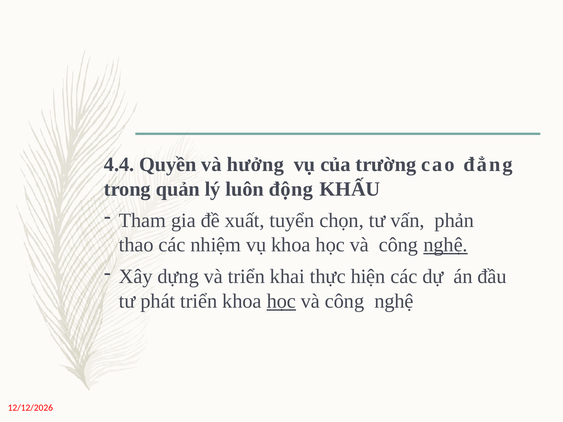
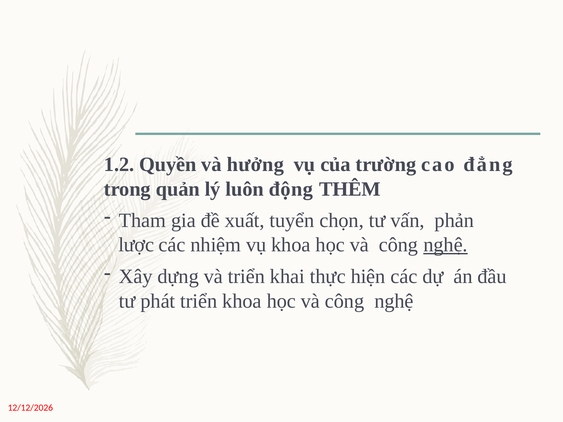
4.4: 4.4 -> 1.2
KHẤU: KHẤU -> THÊM
thao: thao -> lược
học at (281, 301) underline: present -> none
